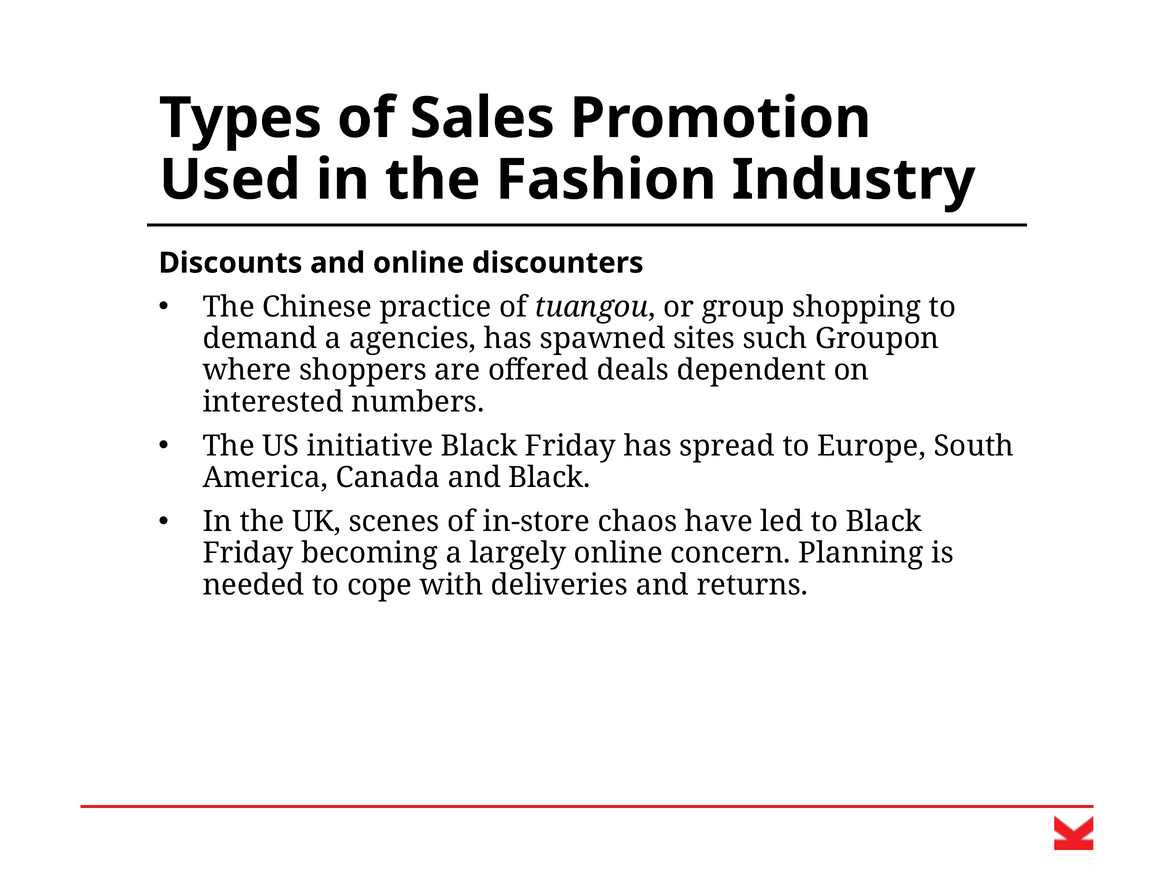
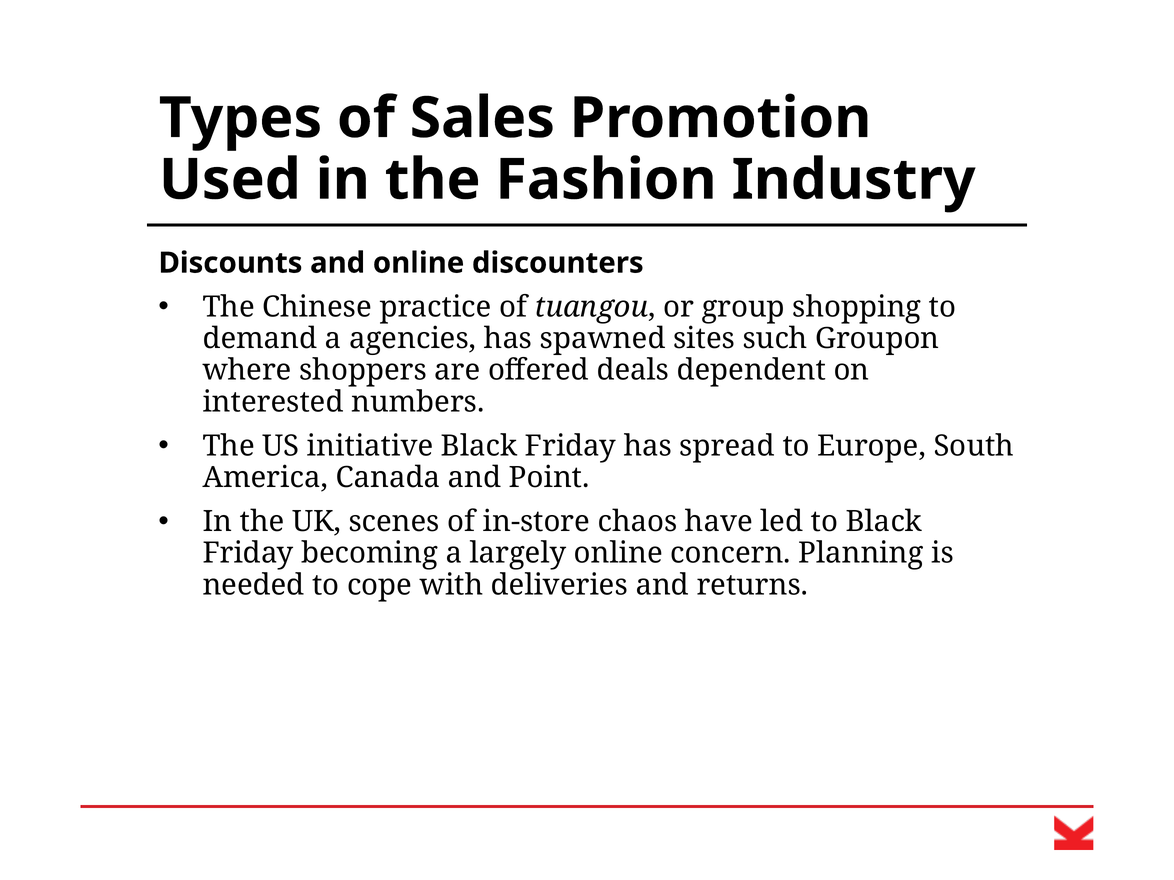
and Black: Black -> Point
